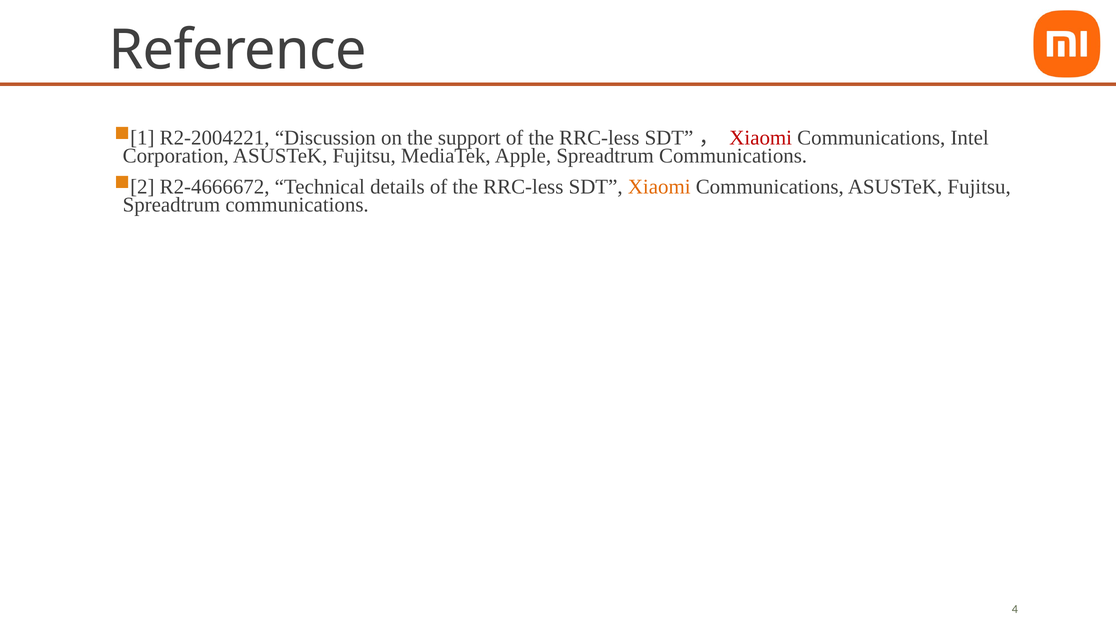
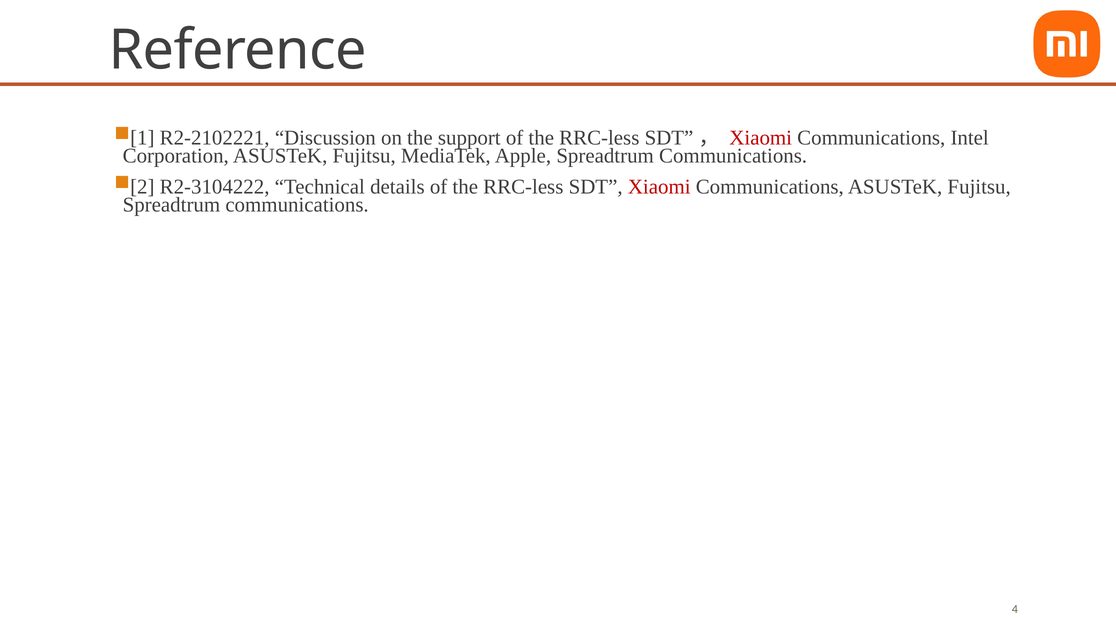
R2-2004221: R2-2004221 -> R2-2102221
R2-4666672: R2-4666672 -> R2-3104222
Xiaomi at (659, 187) colour: orange -> red
